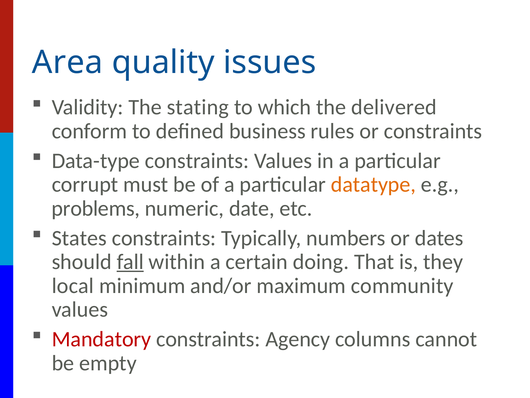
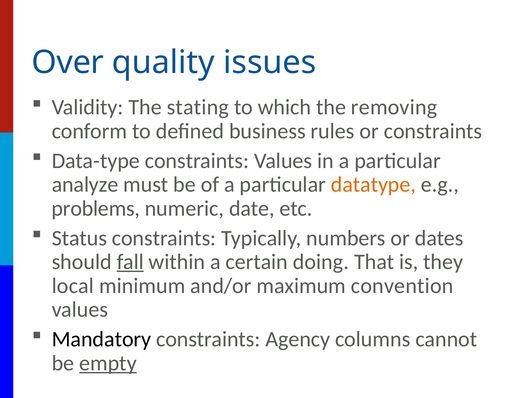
Area: Area -> Over
delivered: delivered -> removing
corrupt: corrupt -> analyze
States: States -> Status
community: community -> convention
Mandatory colour: red -> black
empty underline: none -> present
